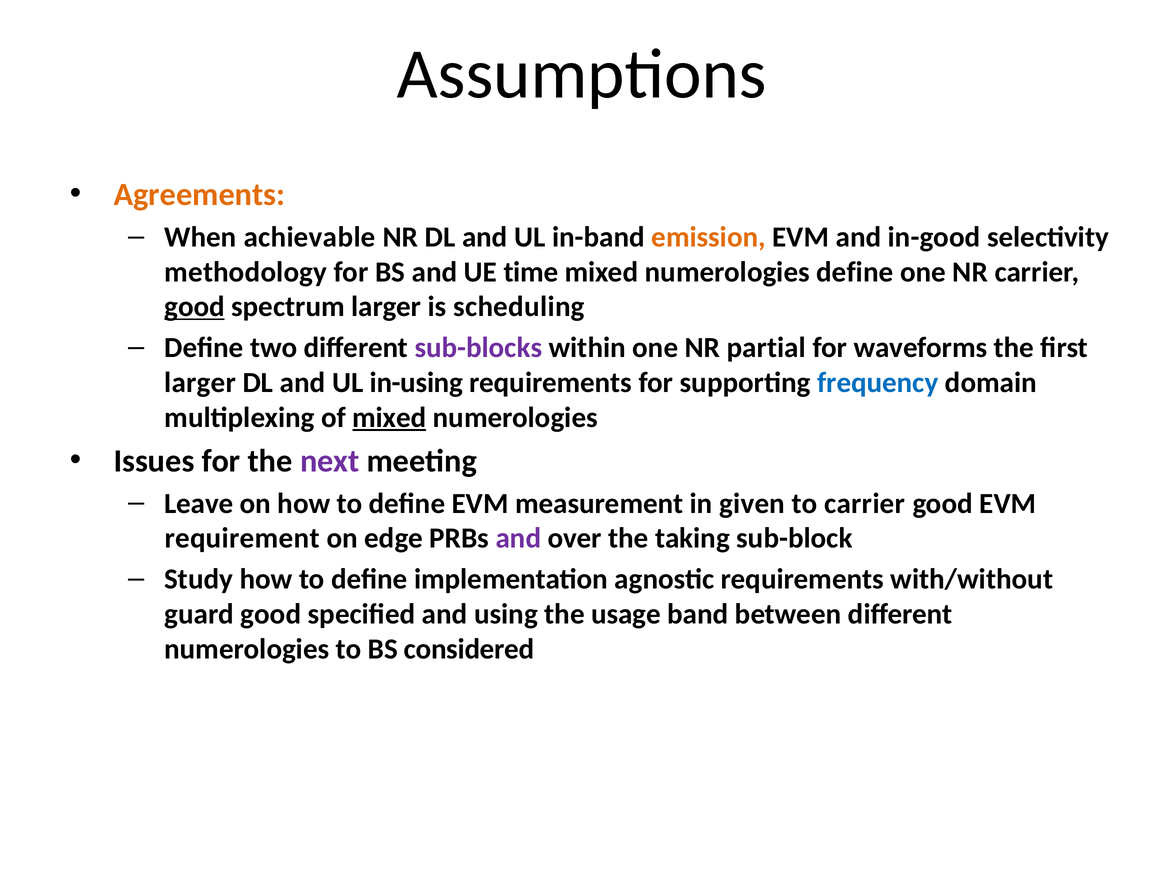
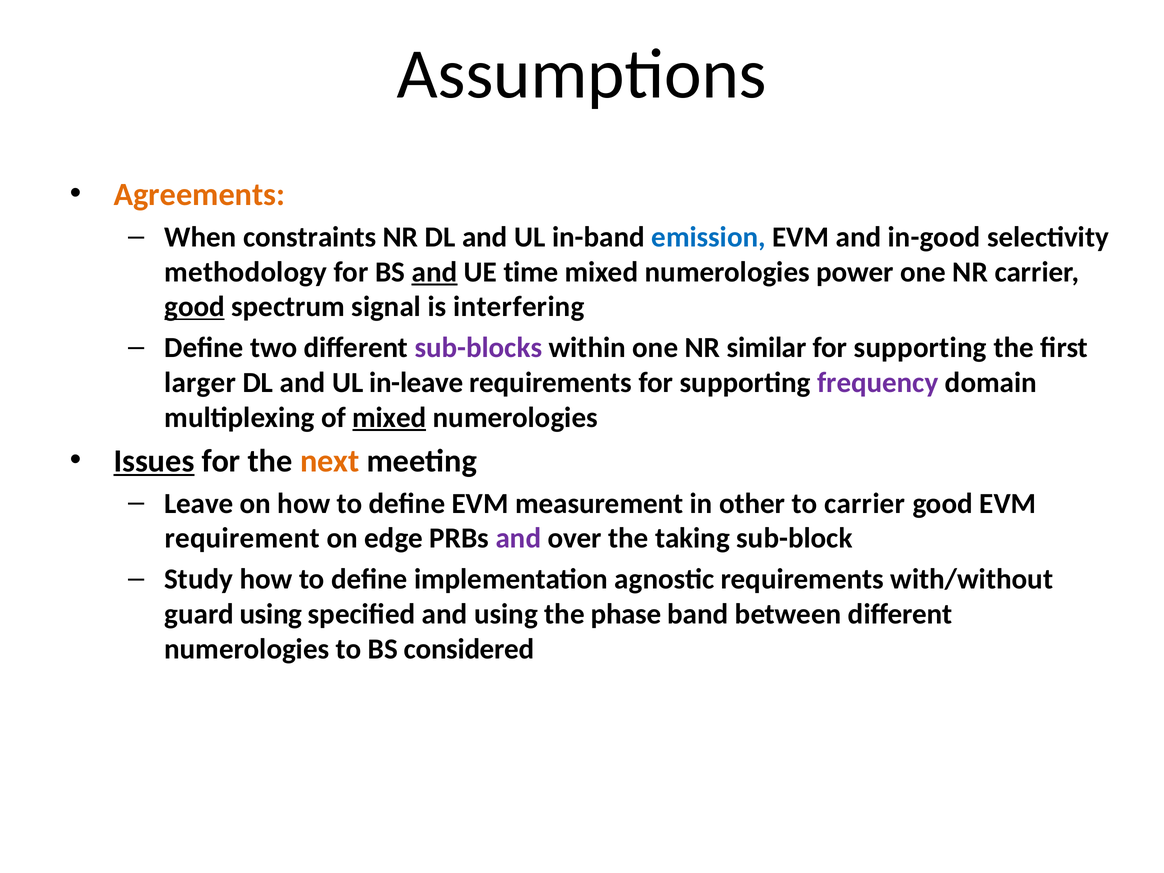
achievable: achievable -> constraints
emission colour: orange -> blue
and at (434, 272) underline: none -> present
numerologies define: define -> power
spectrum larger: larger -> signal
scheduling: scheduling -> interfering
partial: partial -> similar
waveforms at (920, 348): waveforms -> supporting
in-using: in-using -> in-leave
frequency colour: blue -> purple
Issues underline: none -> present
next colour: purple -> orange
given: given -> other
guard good: good -> using
usage: usage -> phase
